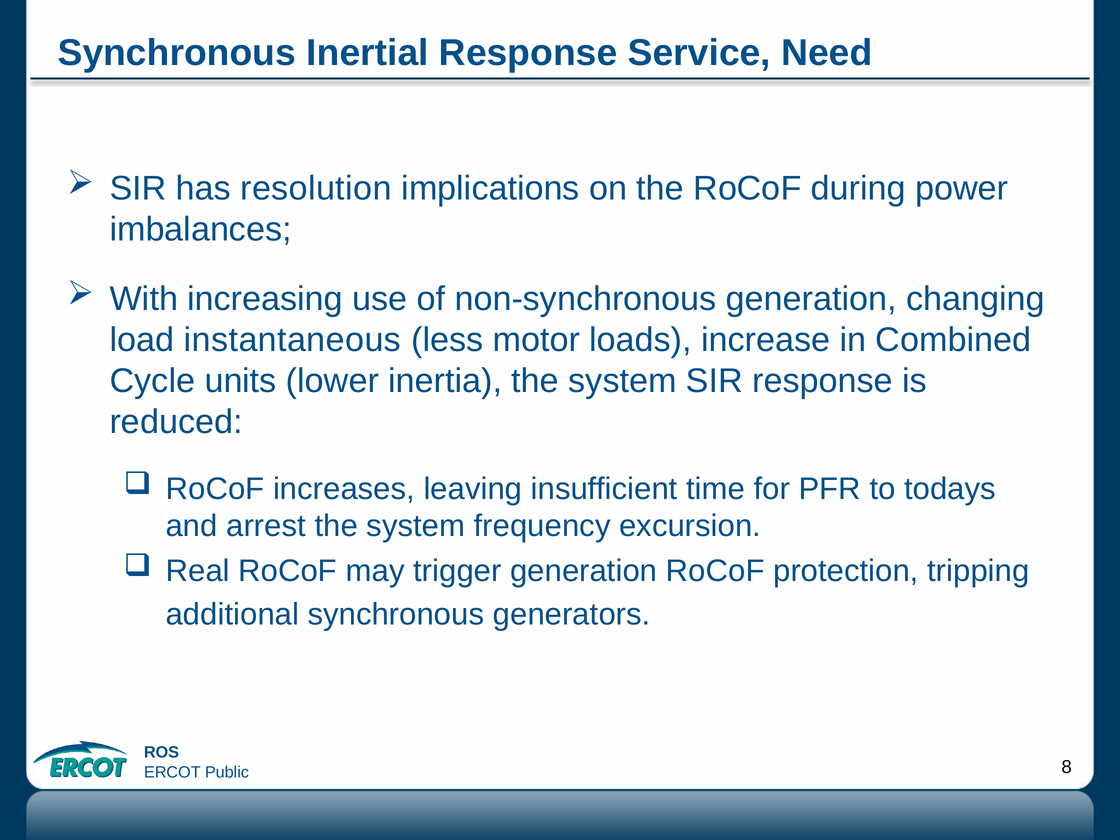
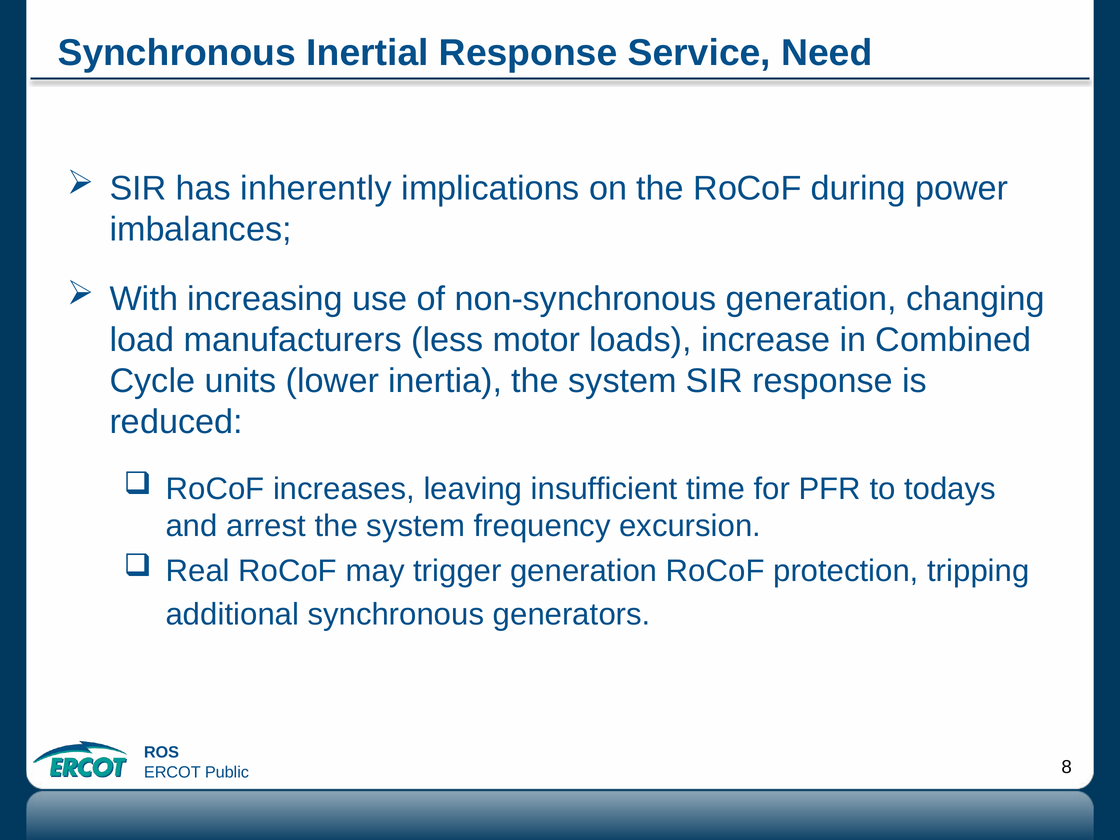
resolution: resolution -> inherently
instantaneous: instantaneous -> manufacturers
